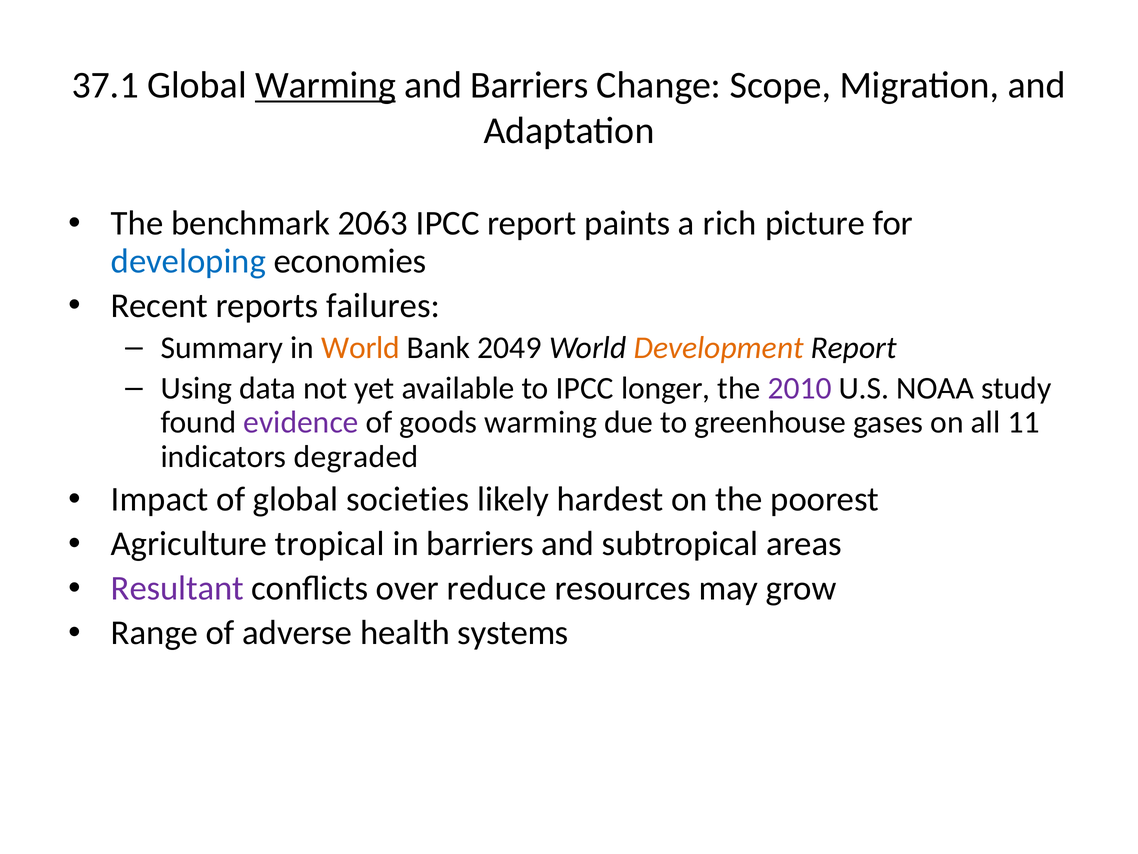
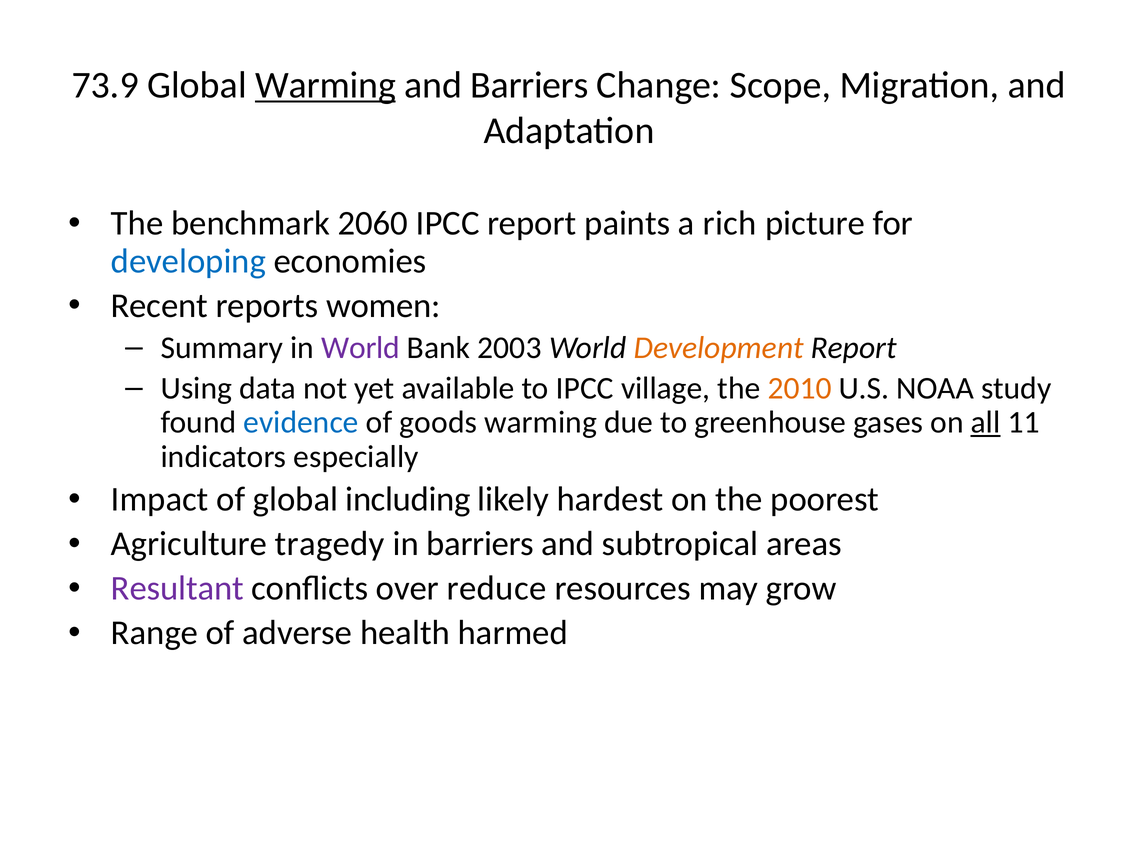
37.1: 37.1 -> 73.9
2063: 2063 -> 2060
failures: failures -> women
World at (361, 348) colour: orange -> purple
2049: 2049 -> 2003
longer: longer -> village
2010 colour: purple -> orange
evidence colour: purple -> blue
all underline: none -> present
degraded: degraded -> especially
societies: societies -> including
tropical: tropical -> tragedy
systems: systems -> harmed
